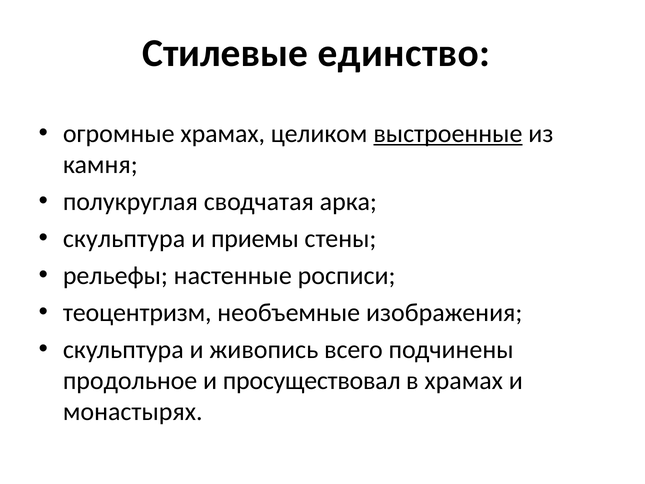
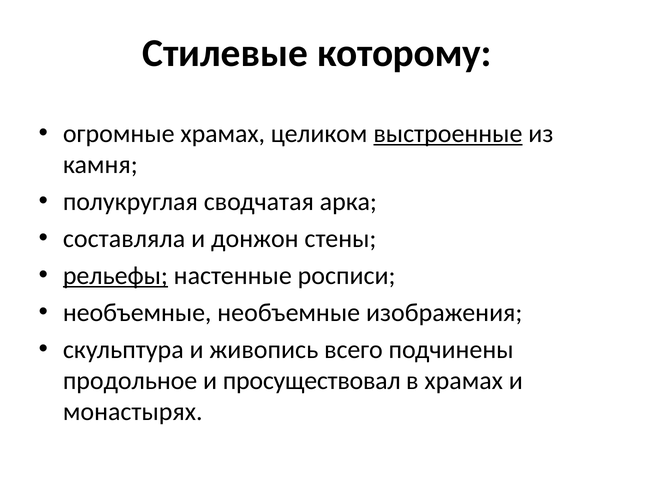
единство: единство -> которому
скульптура at (124, 239): скульптура -> составляла
приемы: приемы -> донжон
рельефы underline: none -> present
теоцентризм at (137, 312): теоцентризм -> необъемные
